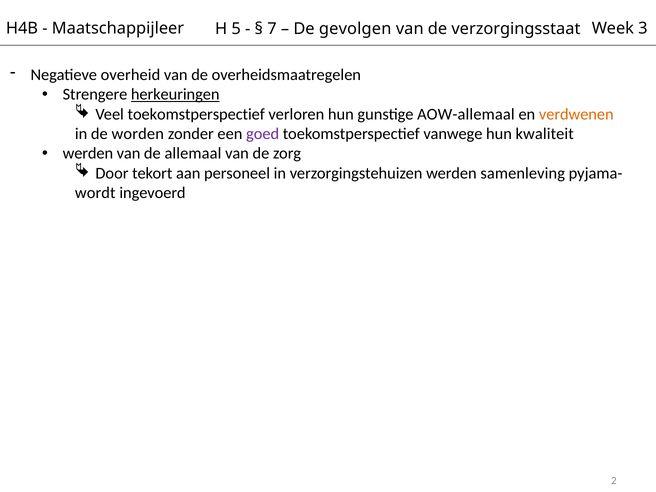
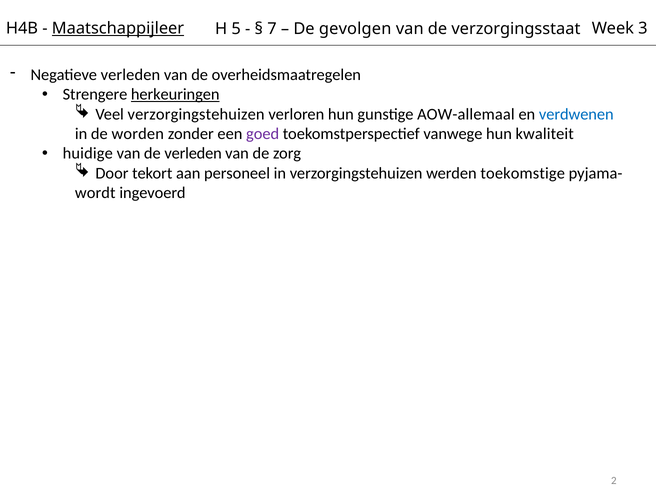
Maatschappijleer underline: none -> present
Negatieve overheid: overheid -> verleden
Veel toekomstperspectief: toekomstperspectief -> verzorgingstehuizen
verdwenen colour: orange -> blue
werden at (88, 154): werden -> huidige
de allemaal: allemaal -> verleden
samenleving: samenleving -> toekomstige
